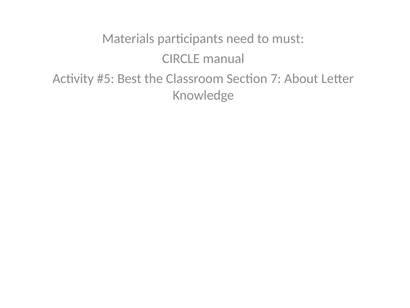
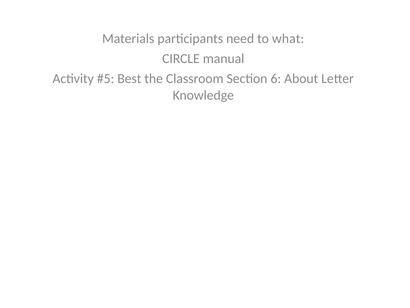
must: must -> what
7: 7 -> 6
